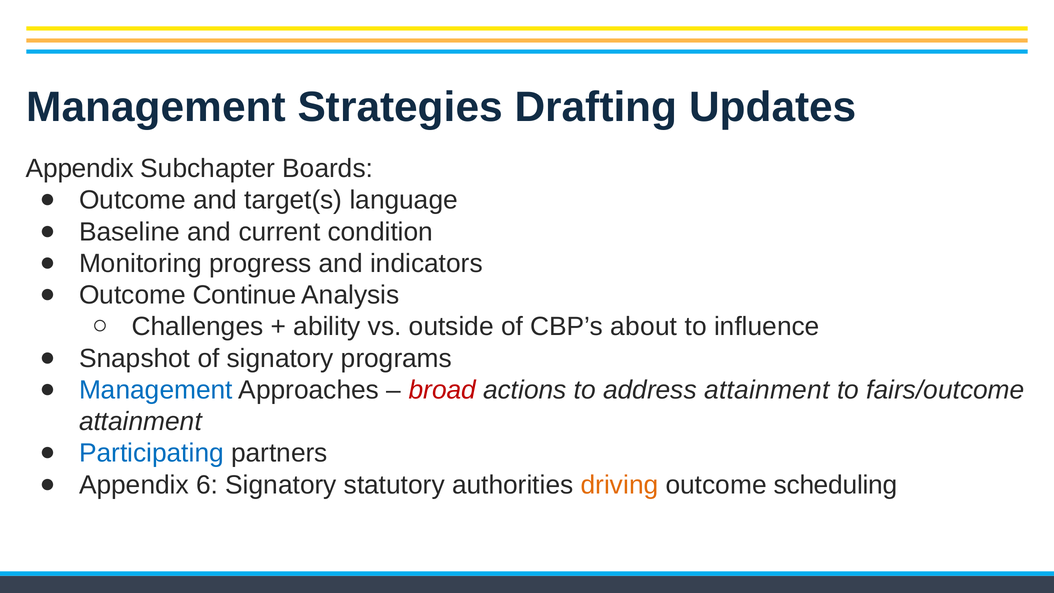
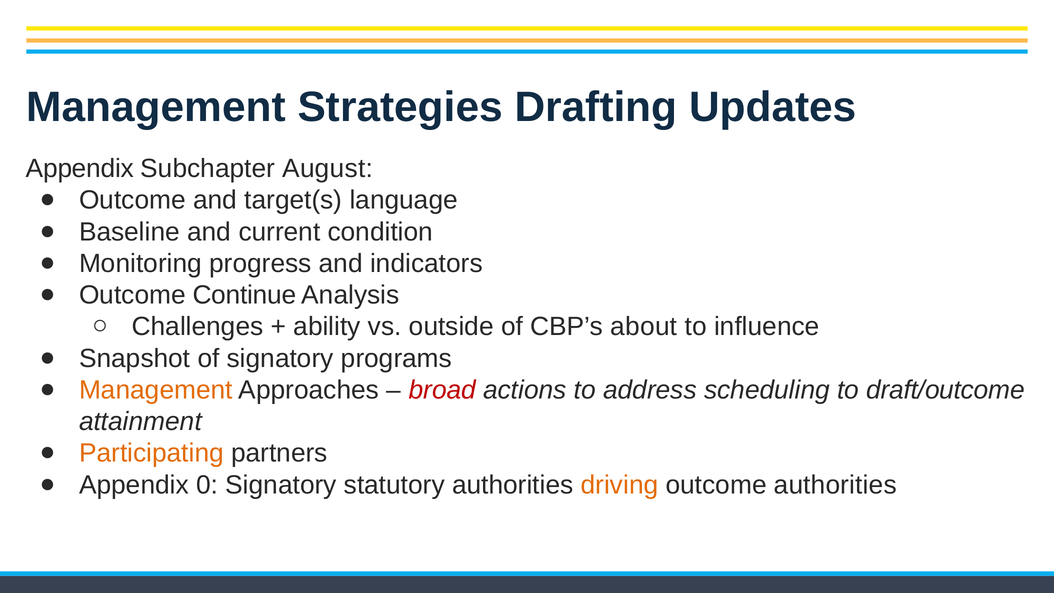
Boards: Boards -> August
Management at (156, 390) colour: blue -> orange
address attainment: attainment -> scheduling
fairs/outcome: fairs/outcome -> draft/outcome
Participating colour: blue -> orange
6: 6 -> 0
outcome scheduling: scheduling -> authorities
